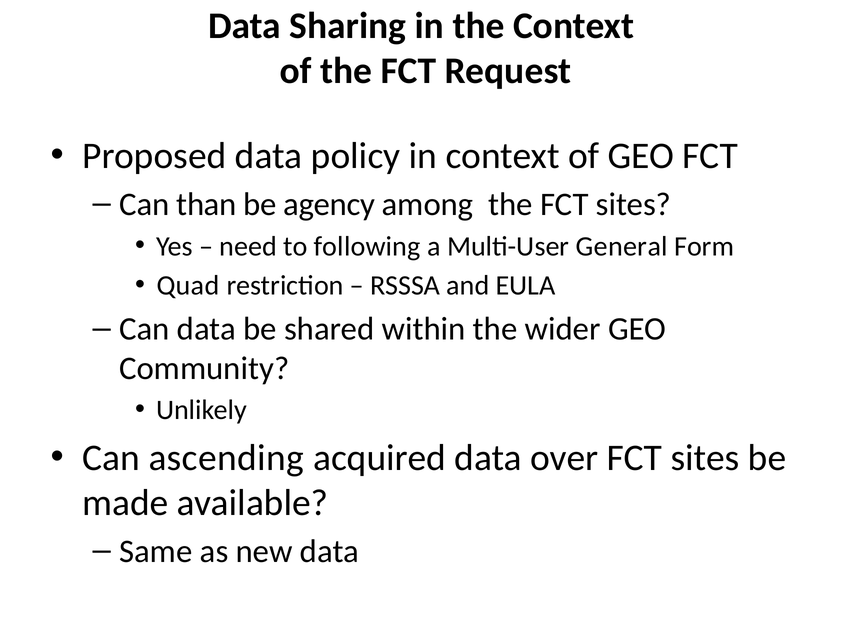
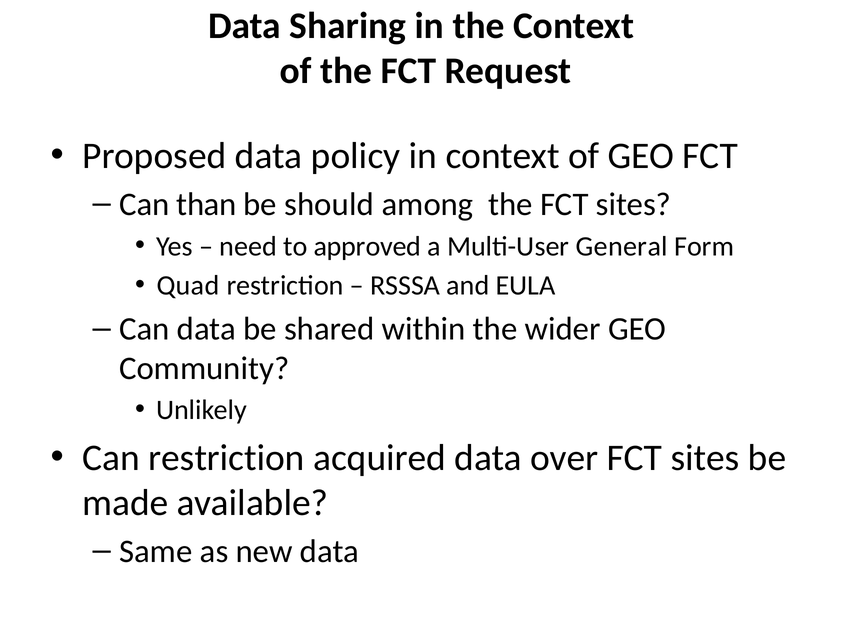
agency: agency -> should
following: following -> approved
Can ascending: ascending -> restriction
